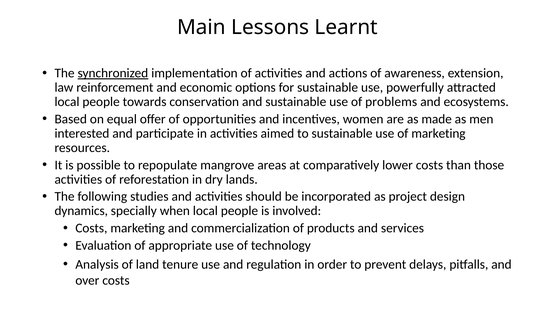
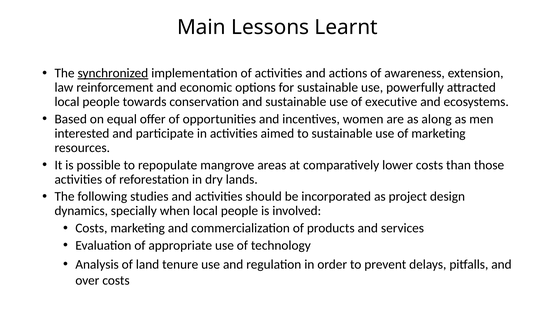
problems: problems -> executive
made: made -> along
